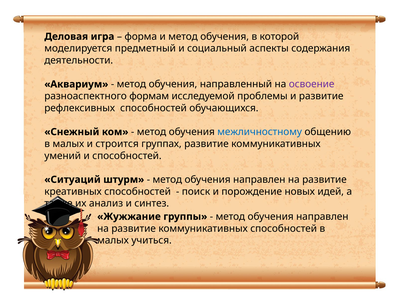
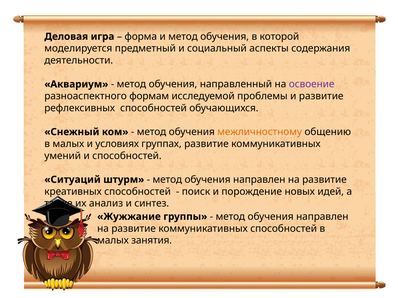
межличностному colour: blue -> orange
строится: строится -> условиях
учиться: учиться -> занятия
